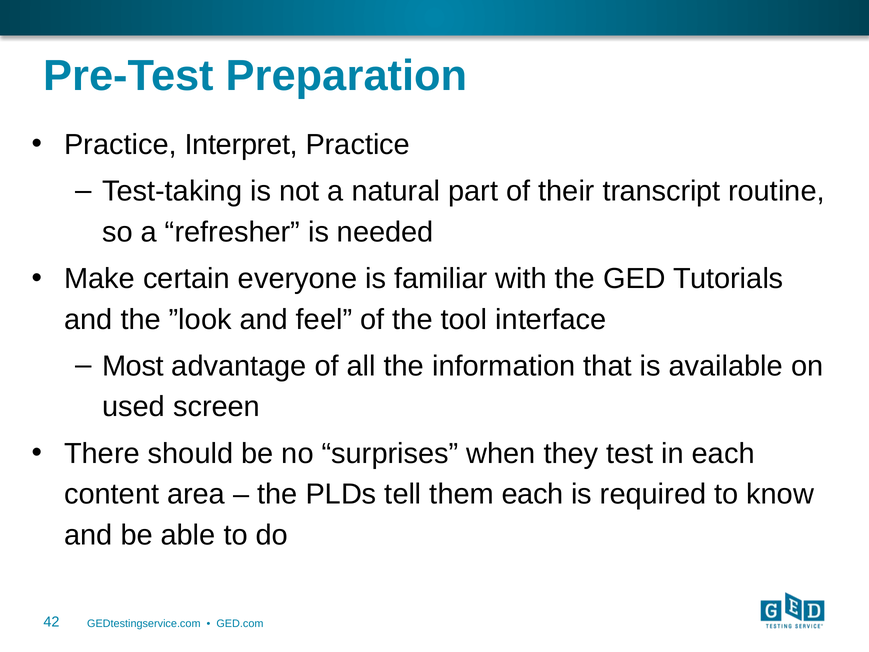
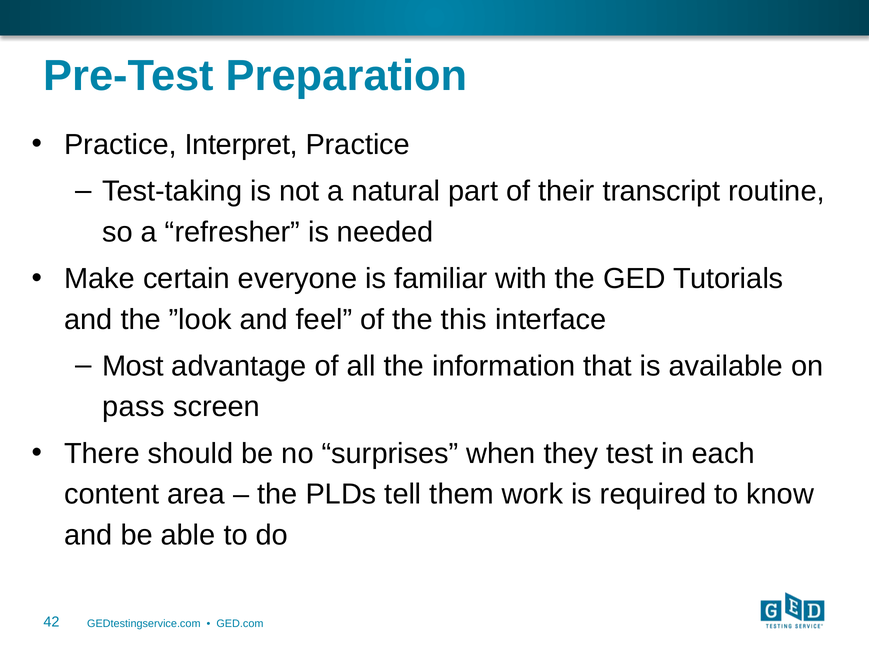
tool: tool -> this
used: used -> pass
them each: each -> work
